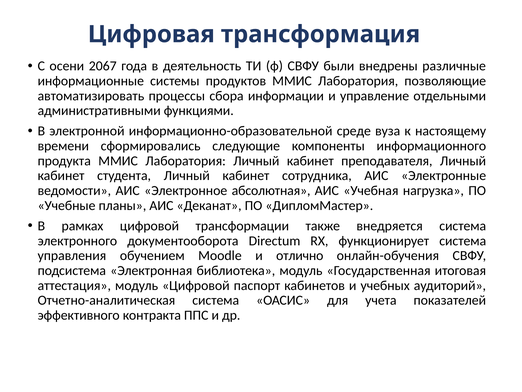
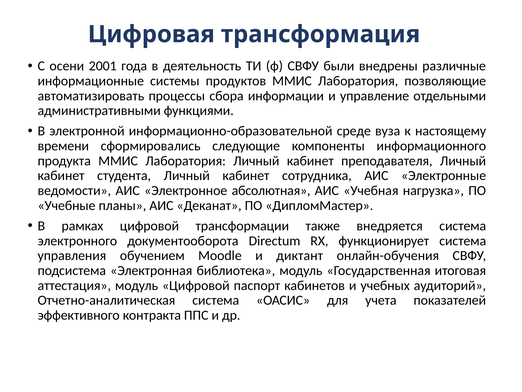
2067: 2067 -> 2001
отлично: отлично -> диктант
